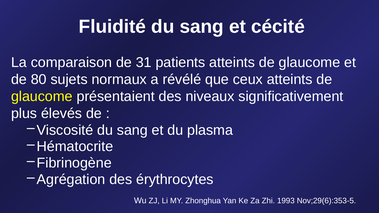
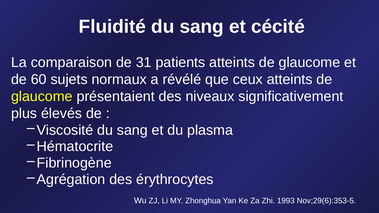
80: 80 -> 60
